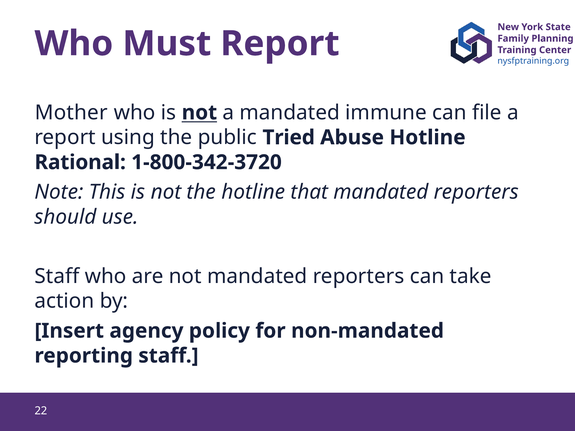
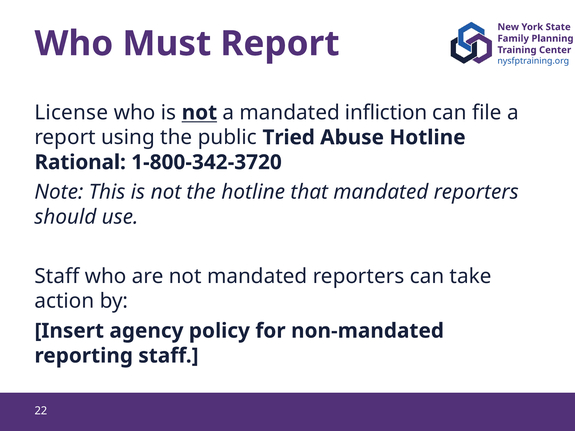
Mother: Mother -> License
immune: immune -> infliction
